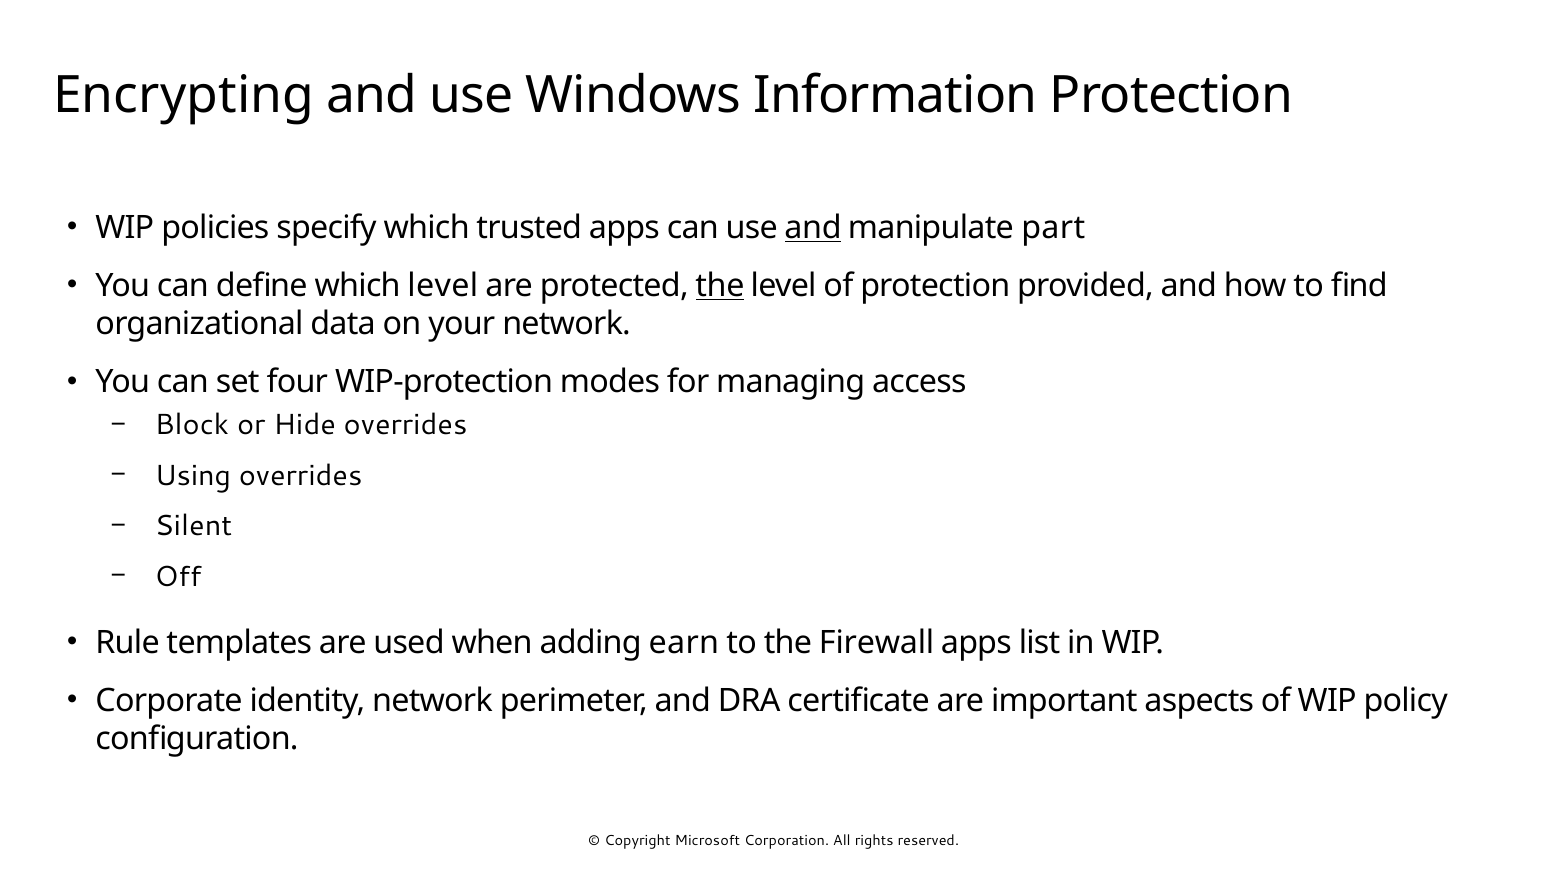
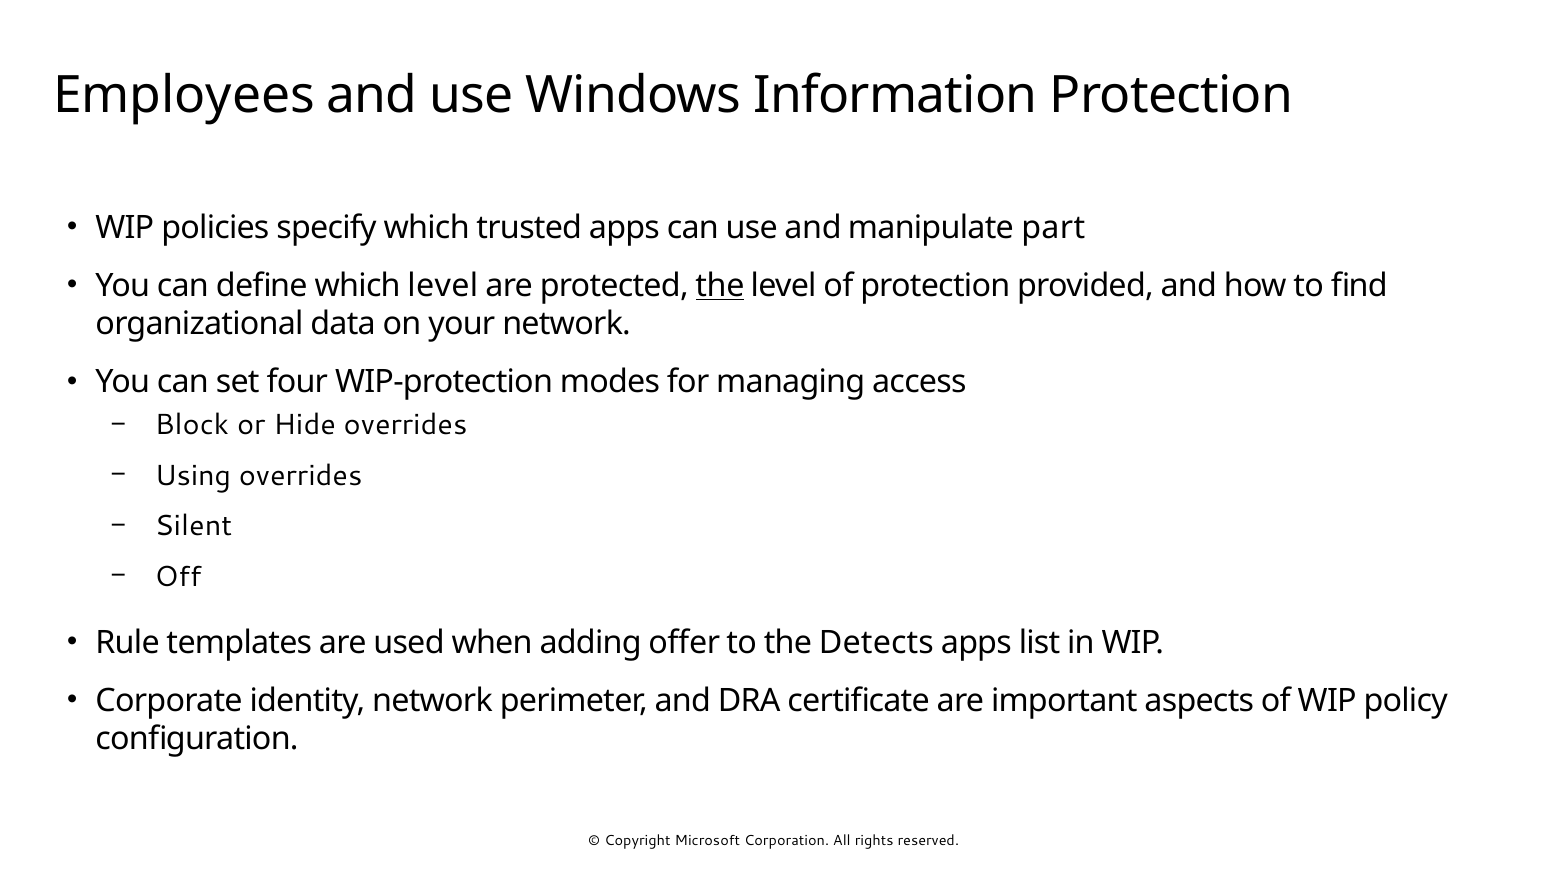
Encrypting: Encrypting -> Employees
and at (813, 228) underline: present -> none
earn: earn -> offer
Firewall: Firewall -> Detects
